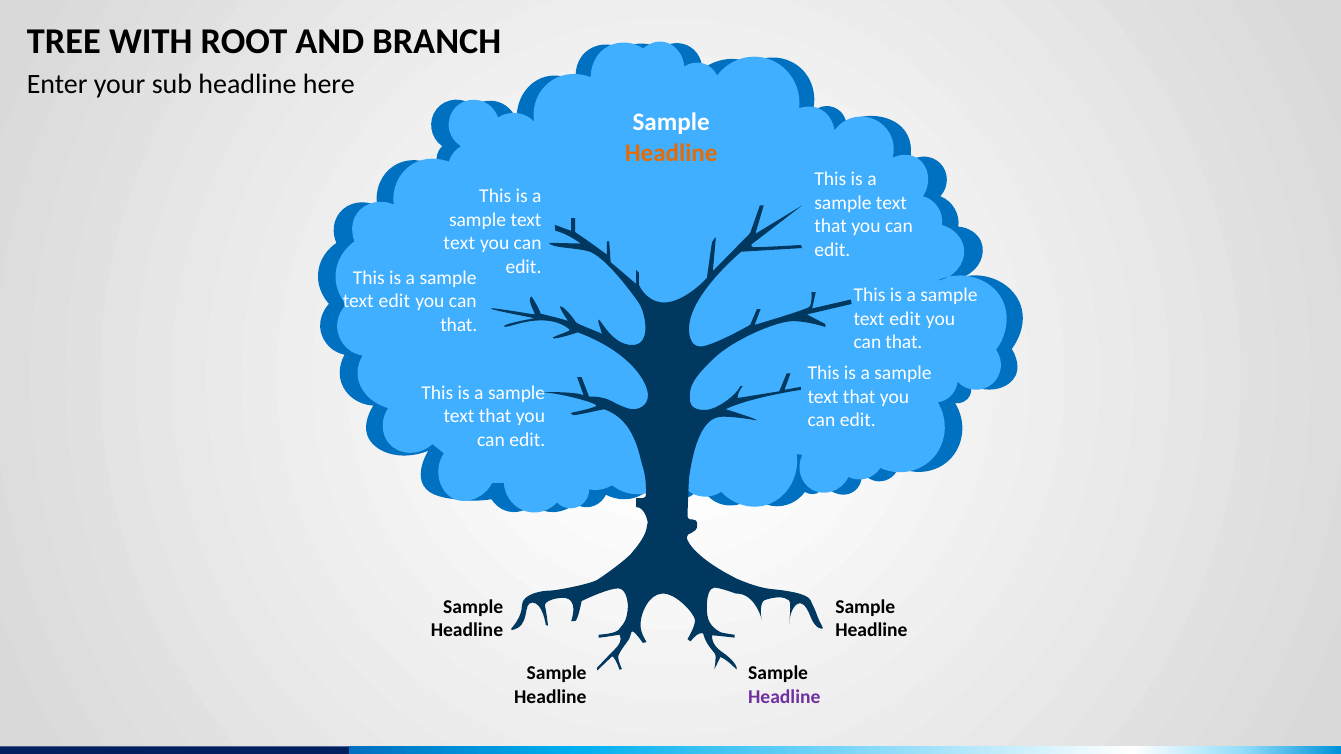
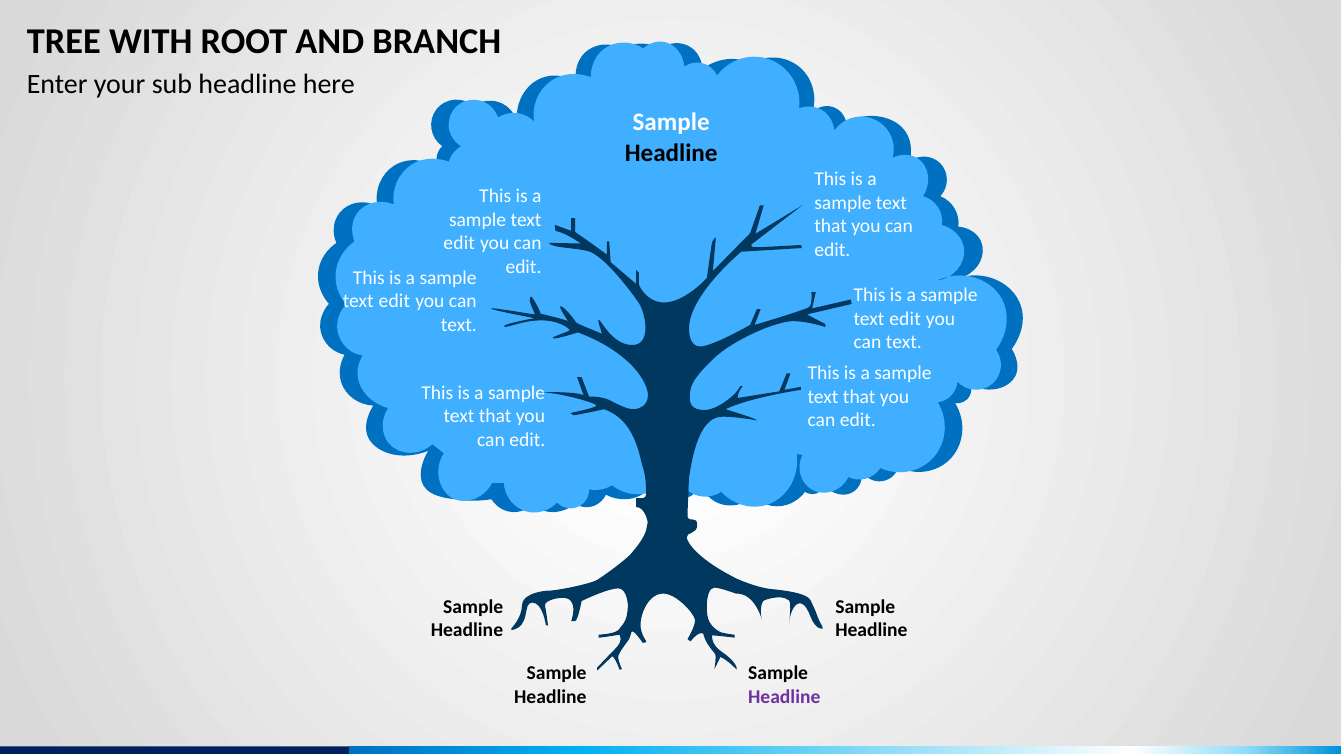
Headline at (671, 153) colour: orange -> black
text at (459, 243): text -> edit
that at (459, 325): that -> text
that at (904, 343): that -> text
